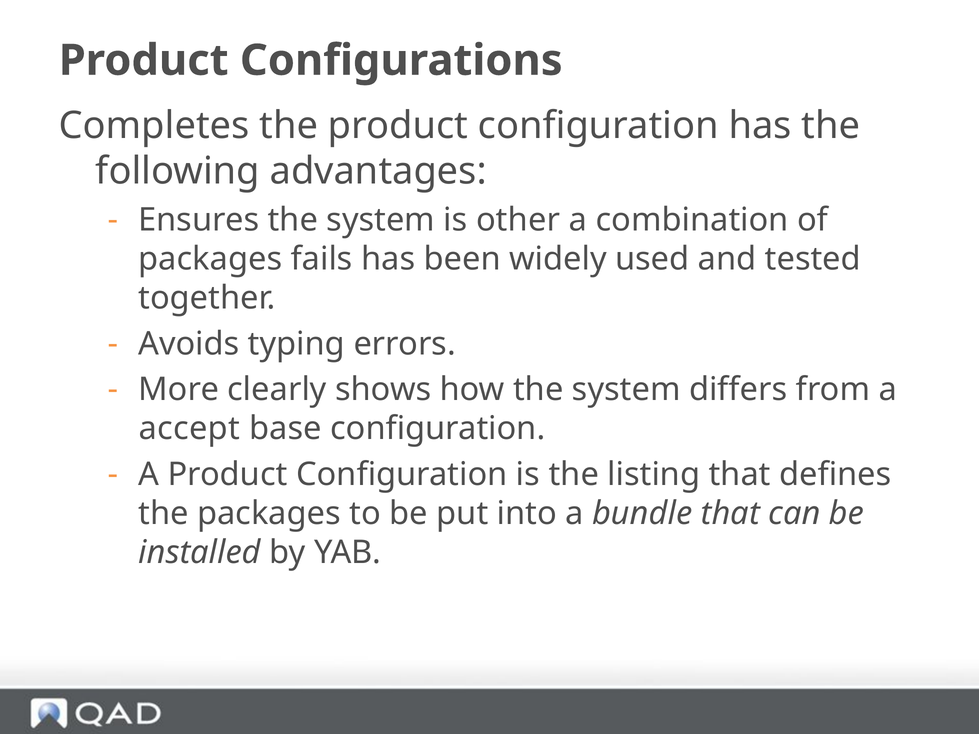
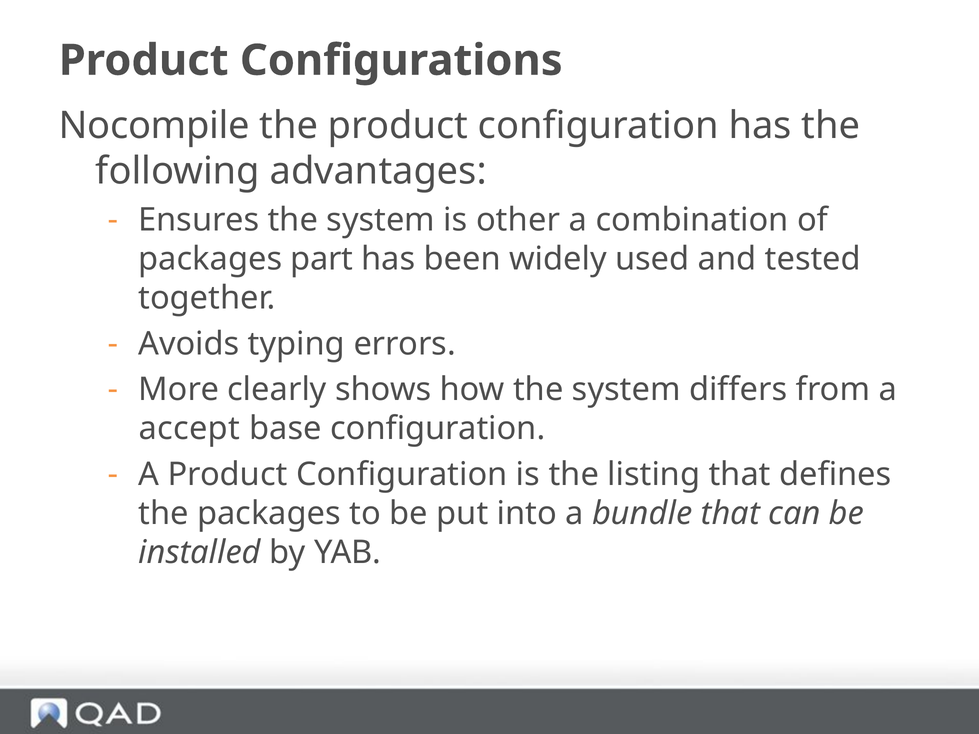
Completes: Completes -> Nocompile
fails: fails -> part
